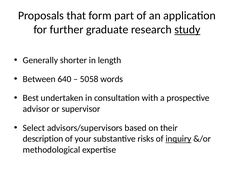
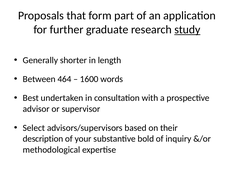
640: 640 -> 464
5058: 5058 -> 1600
risks: risks -> bold
inquiry underline: present -> none
